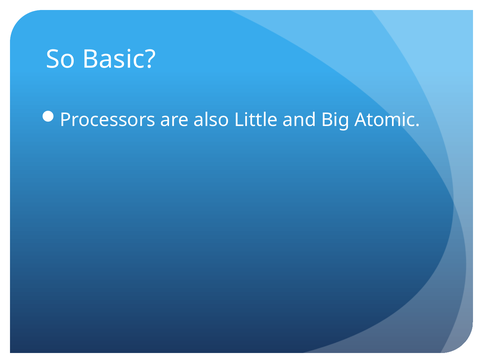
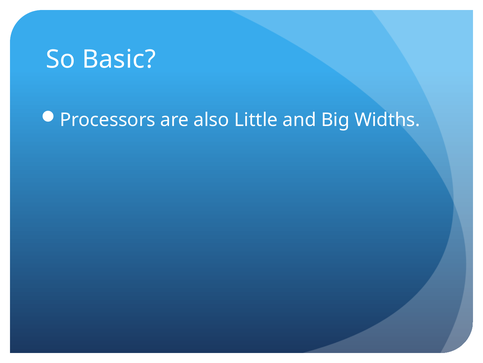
Atomic: Atomic -> Widths
